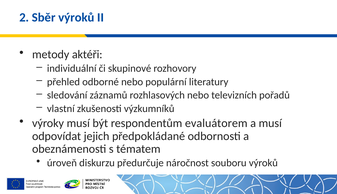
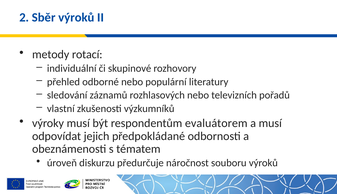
aktéři: aktéři -> rotací
